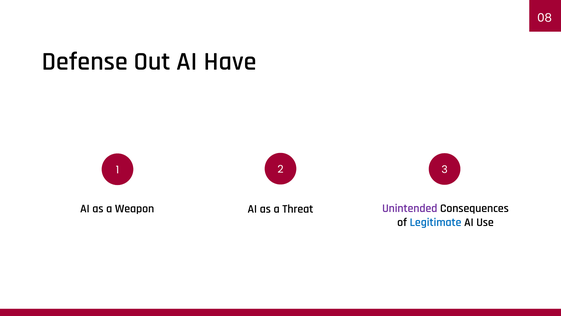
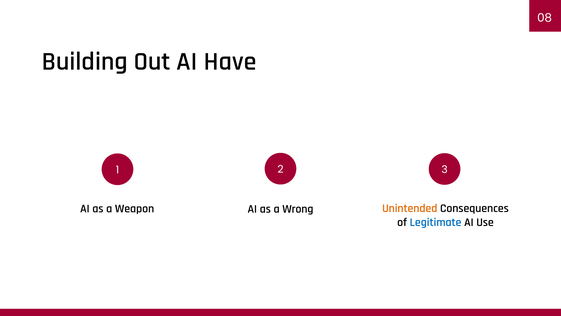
Defense: Defense -> Building
Unintended colour: purple -> orange
Threat: Threat -> Wrong
